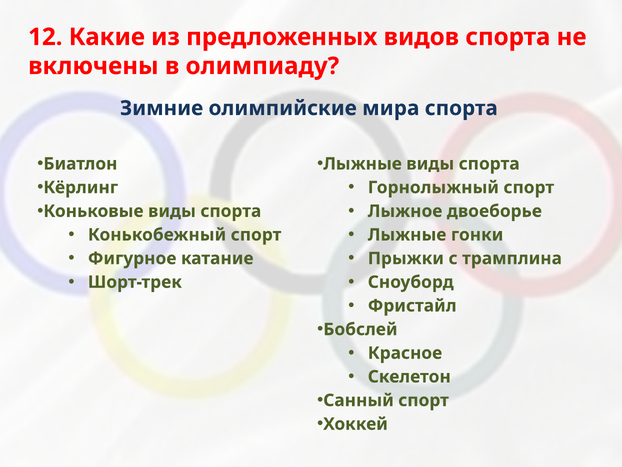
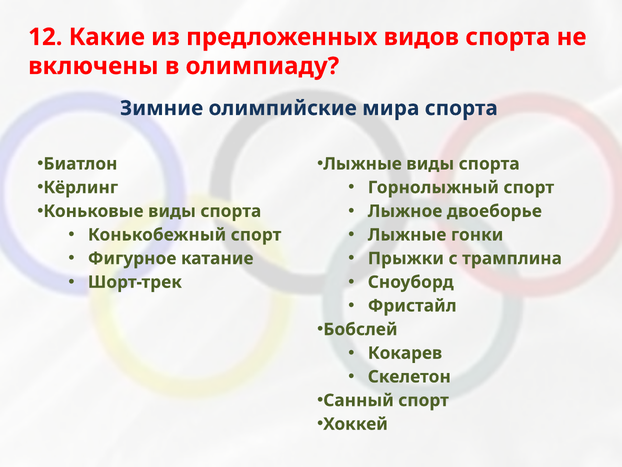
Красное: Красное -> Кокарев
